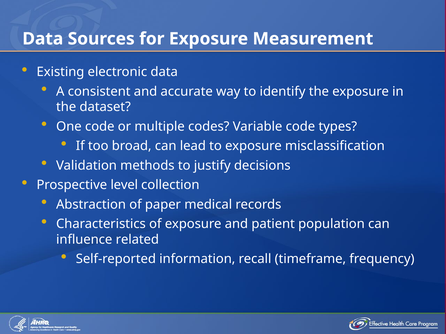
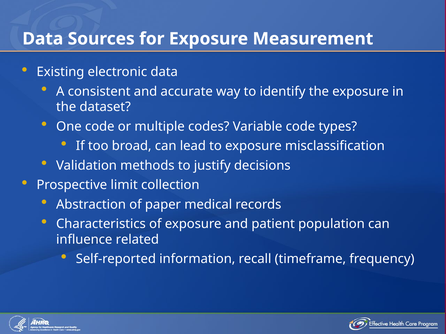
level: level -> limit
